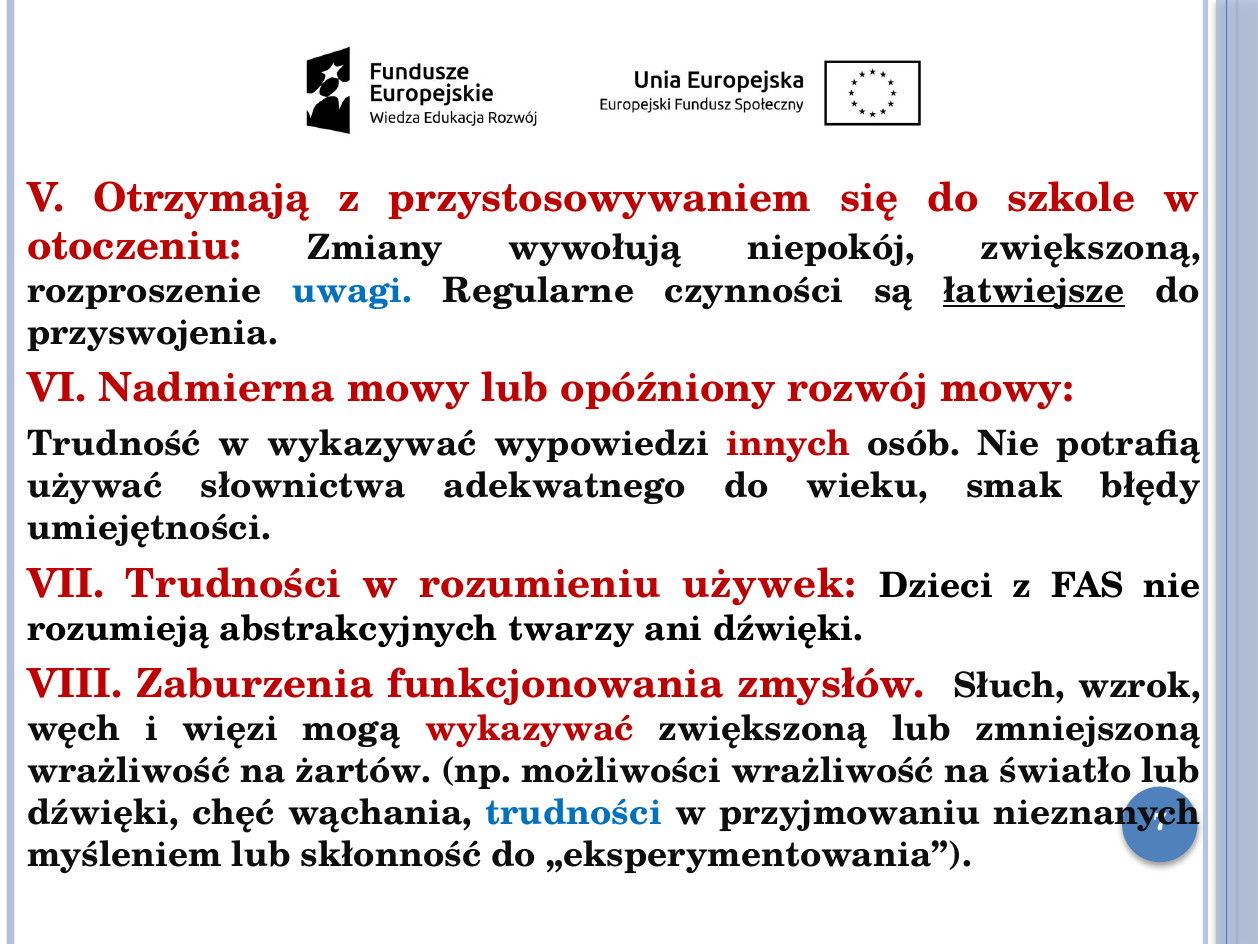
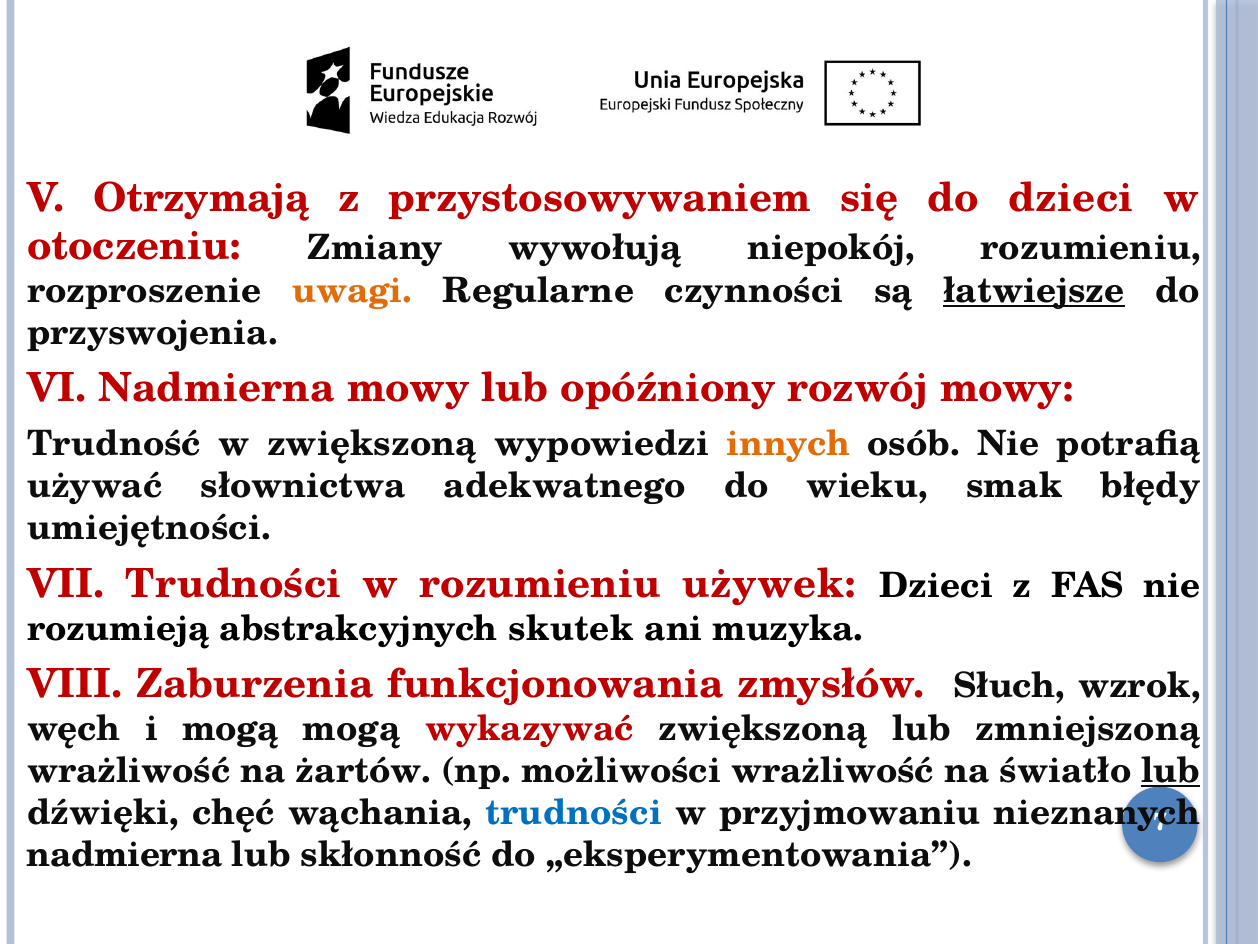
do szkole: szkole -> dzieci
niepokój zwiększoną: zwiększoną -> rozumieniu
uwagi colour: blue -> orange
w wykazywać: wykazywać -> zwiększoną
innych colour: red -> orange
twarzy: twarzy -> skutek
ani dźwięki: dźwięki -> muzyka
i więzi: więzi -> mogą
lub at (1171, 771) underline: none -> present
myśleniem at (124, 855): myśleniem -> nadmierna
